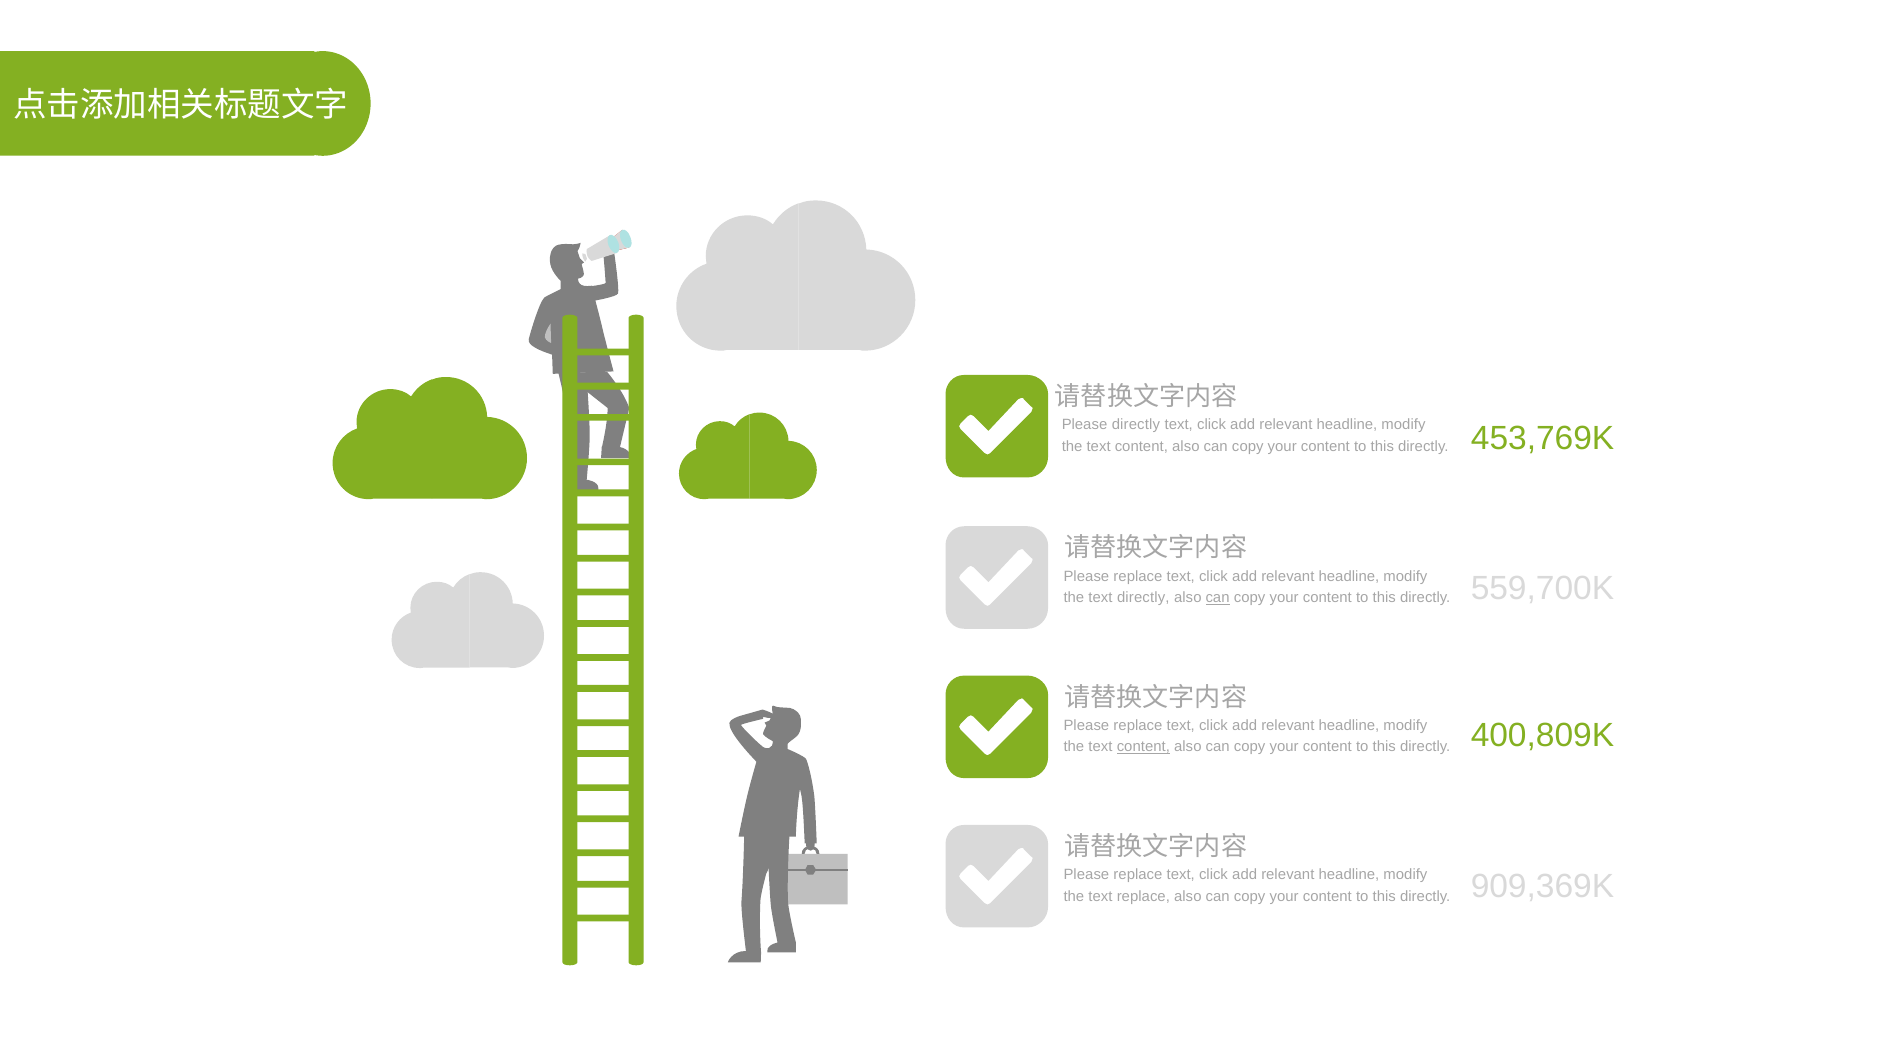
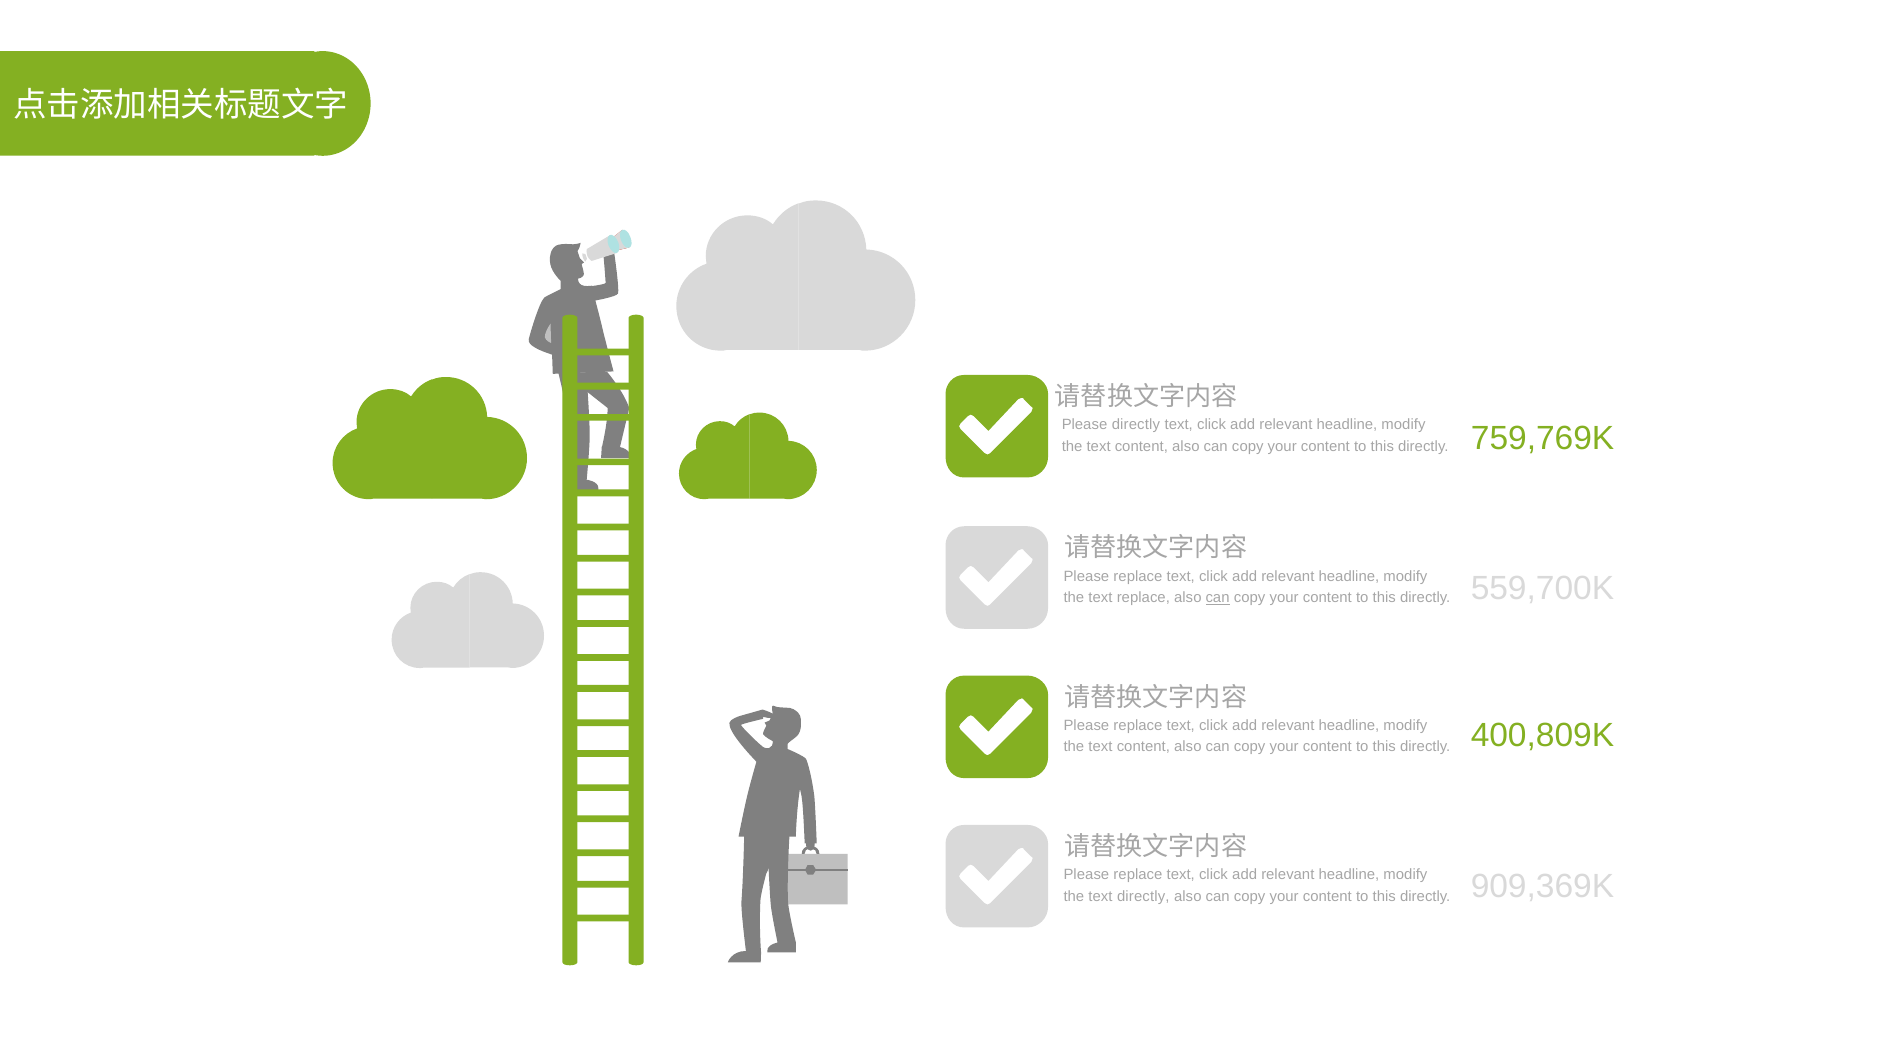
453,769K: 453,769K -> 759,769K
text directly: directly -> replace
content at (1143, 747) underline: present -> none
text replace: replace -> directly
